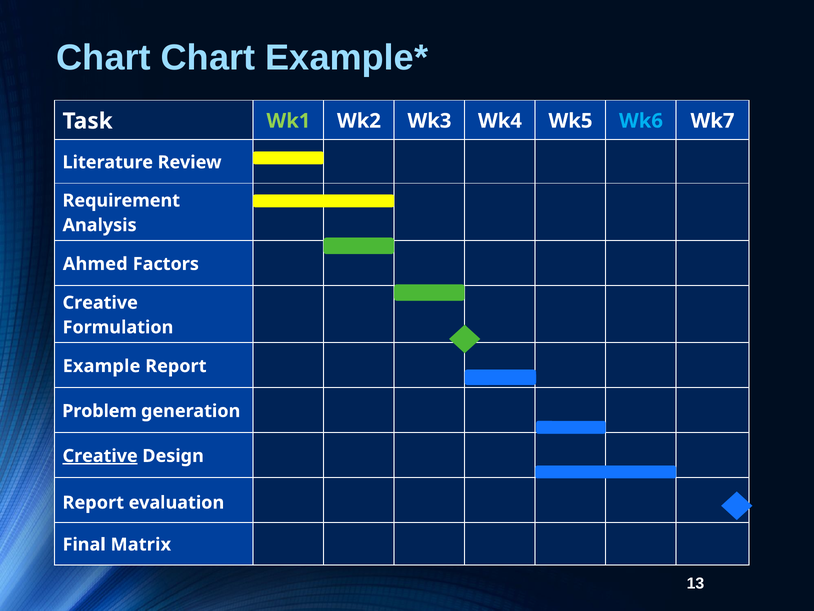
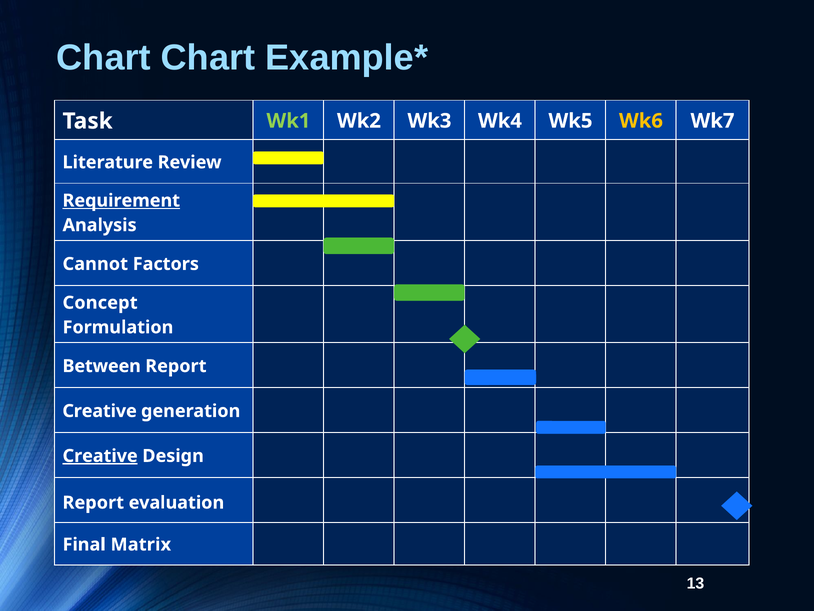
Wk6 colour: light blue -> yellow
Requirement underline: none -> present
Ahmed: Ahmed -> Cannot
Creative at (100, 303): Creative -> Concept
Example: Example -> Between
Problem at (100, 411): Problem -> Creative
